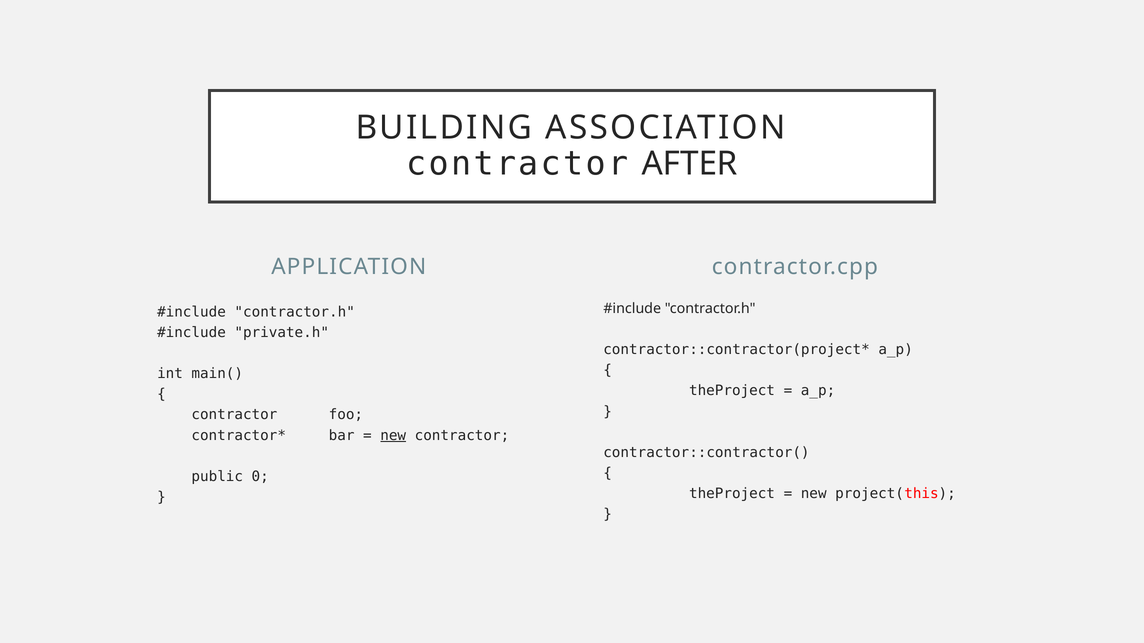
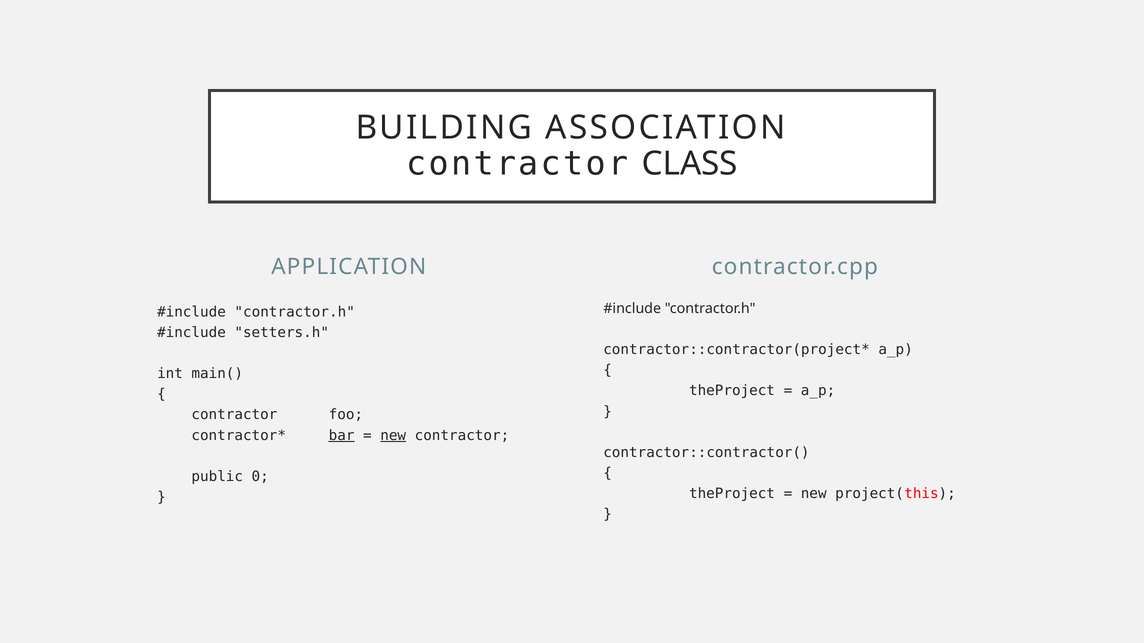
AFTER: AFTER -> CLASS
private.h: private.h -> setters.h
bar underline: none -> present
